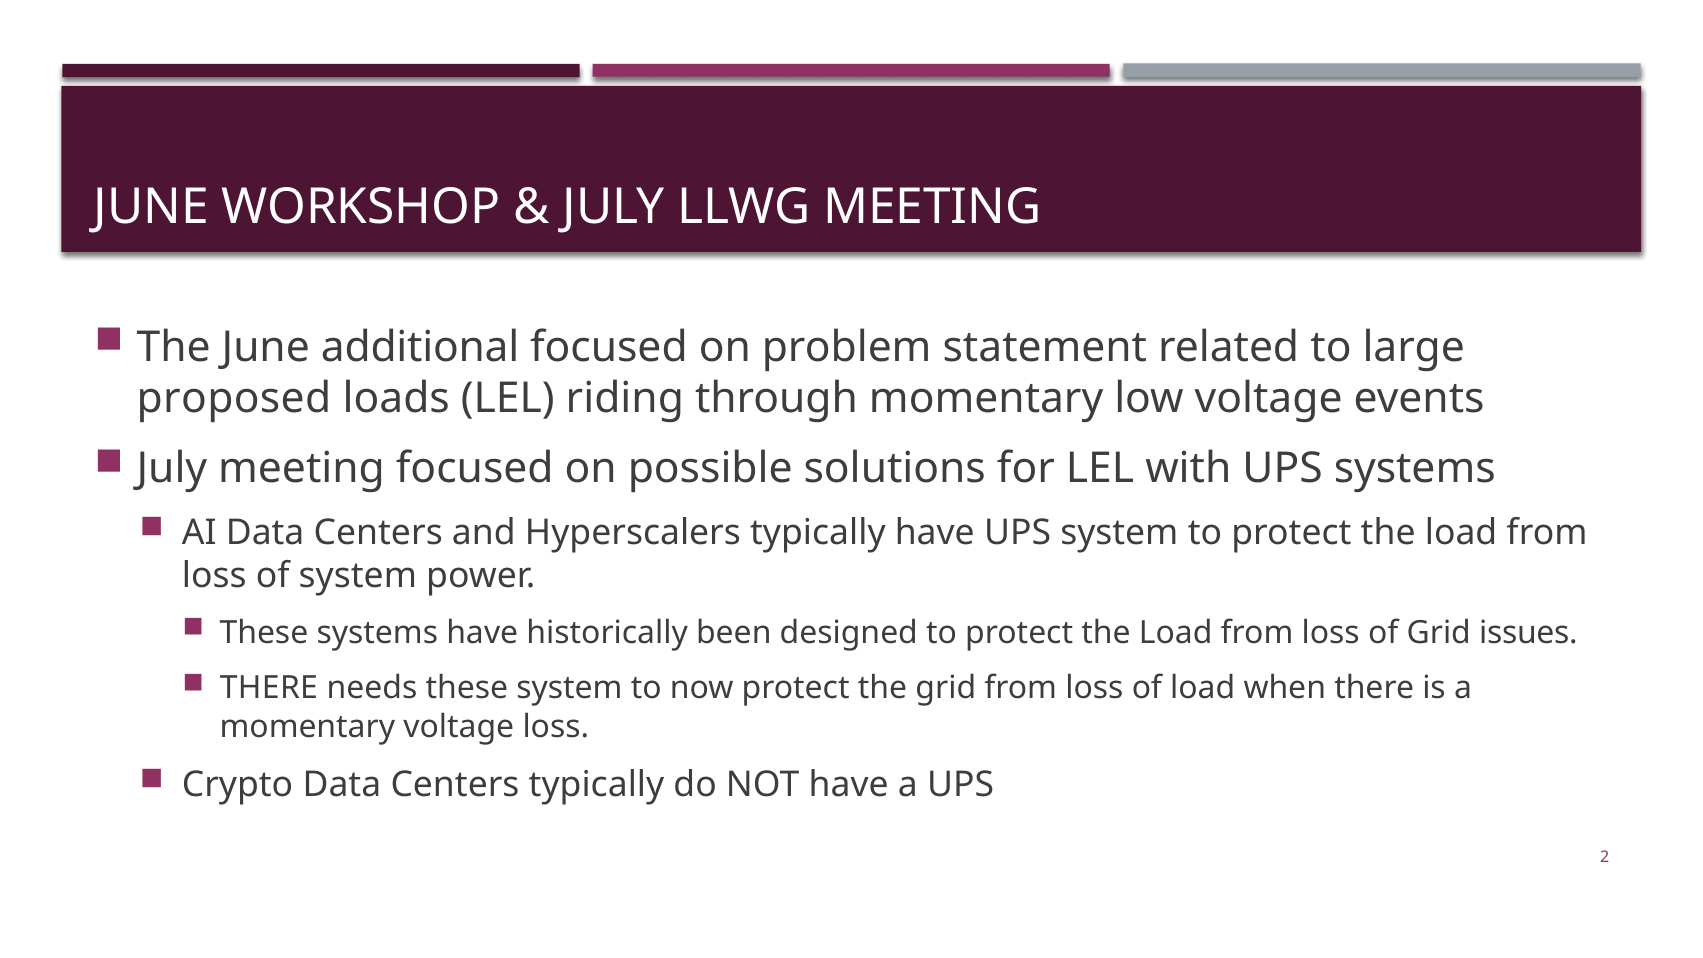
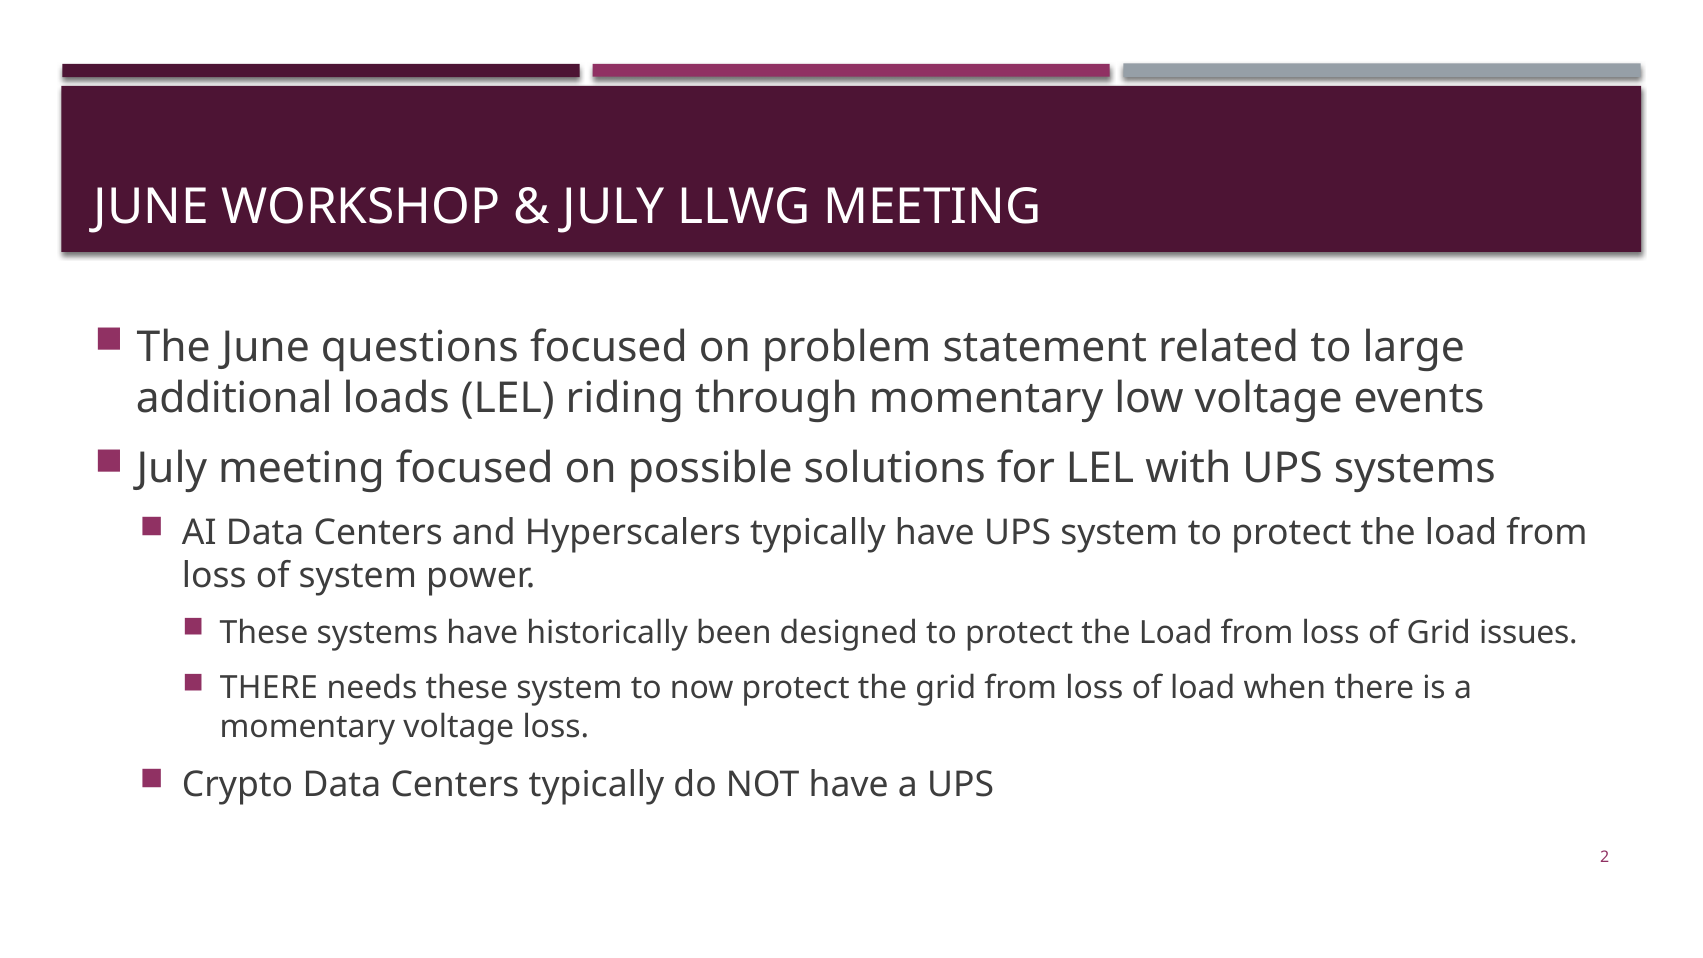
additional: additional -> questions
proposed: proposed -> additional
